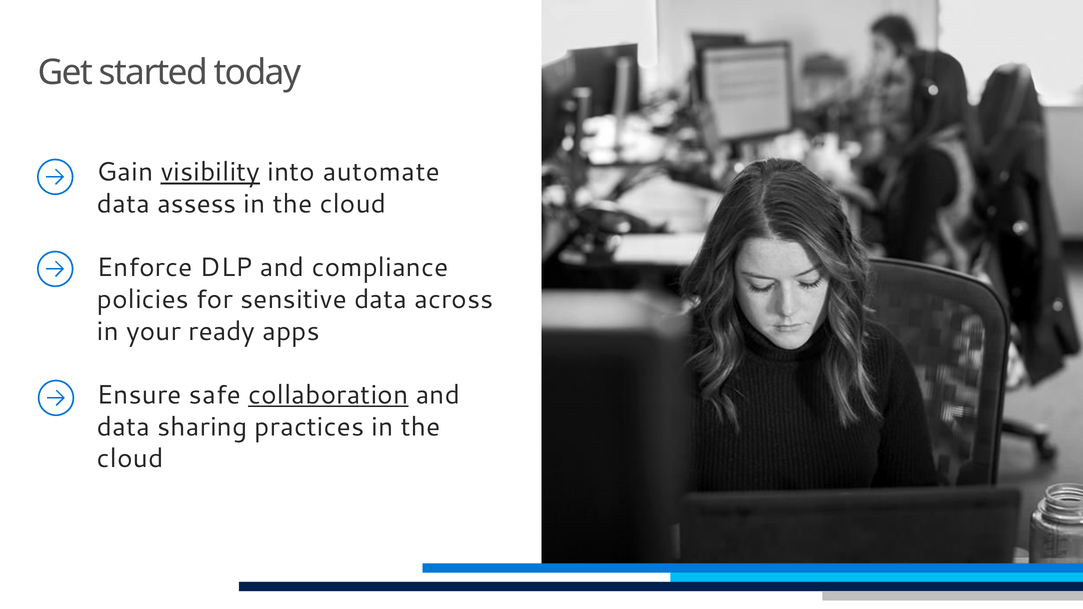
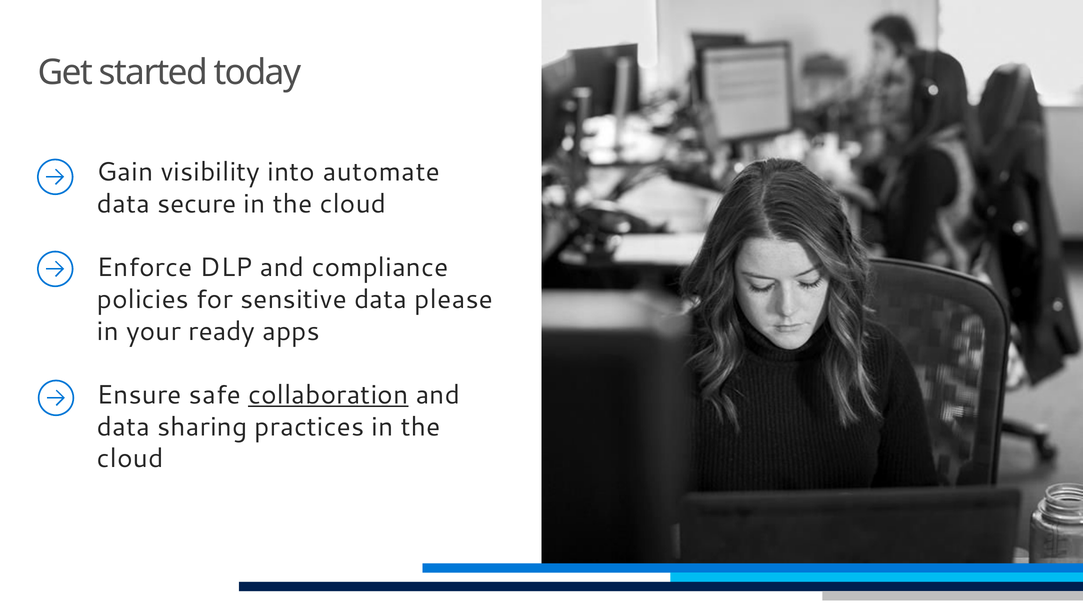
visibility underline: present -> none
assess: assess -> secure
across: across -> please
